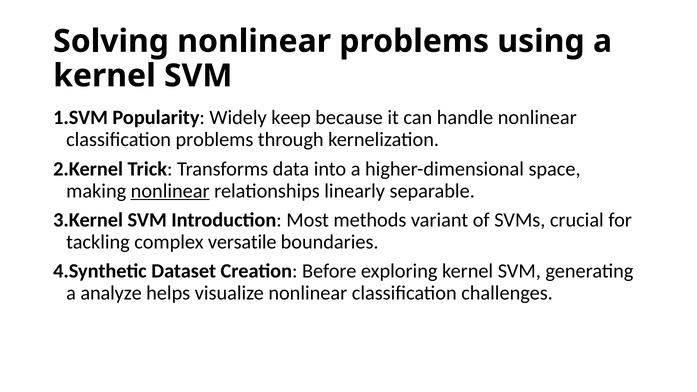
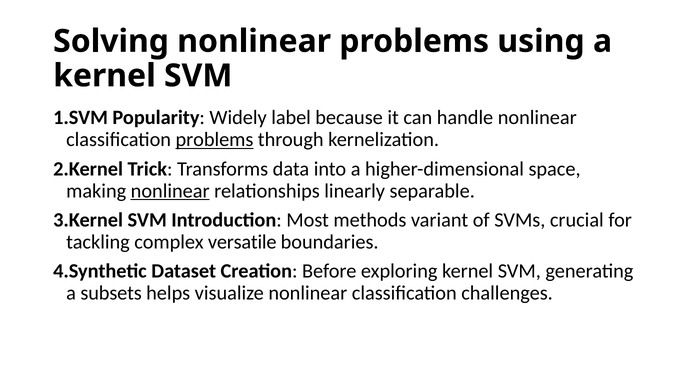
keep: keep -> label
problems at (214, 140) underline: none -> present
analyze: analyze -> subsets
